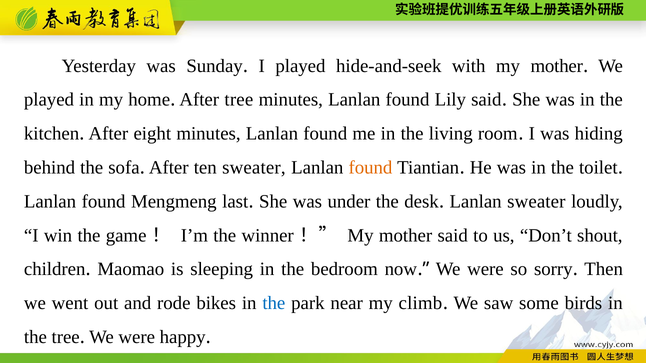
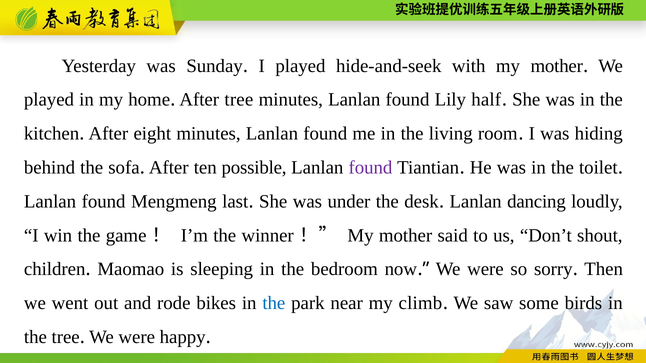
Lily said: said -> half
ten sweater: sweater -> possible
found at (370, 168) colour: orange -> purple
Lanlan sweater: sweater -> dancing
